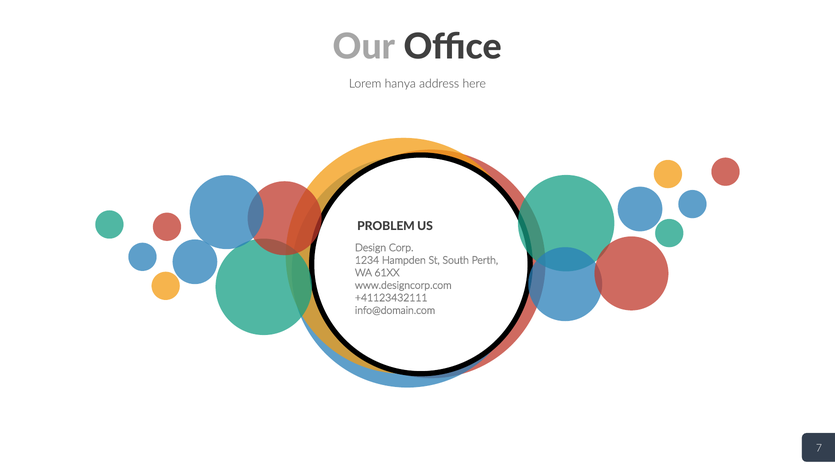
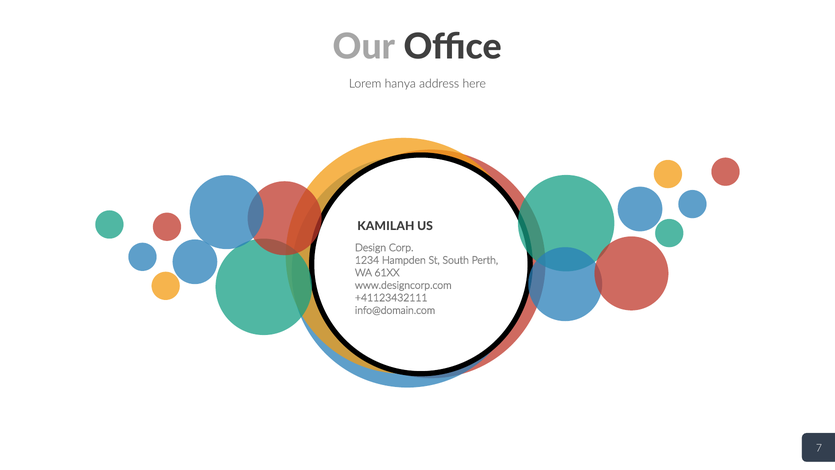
PROBLEM: PROBLEM -> KAMILAH
